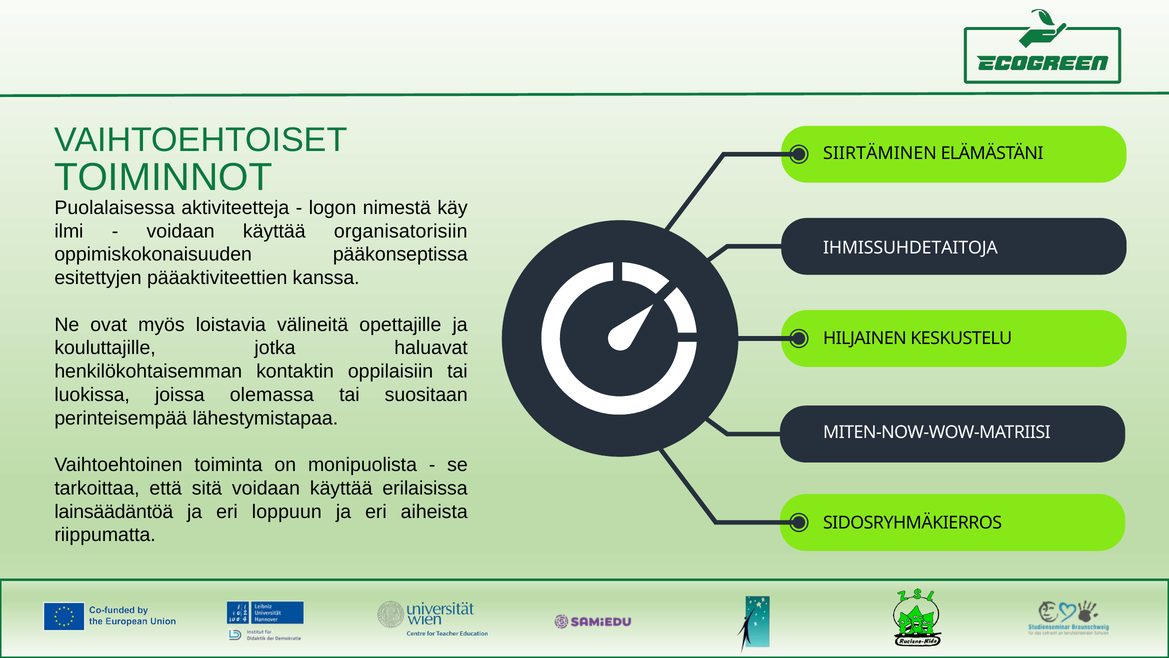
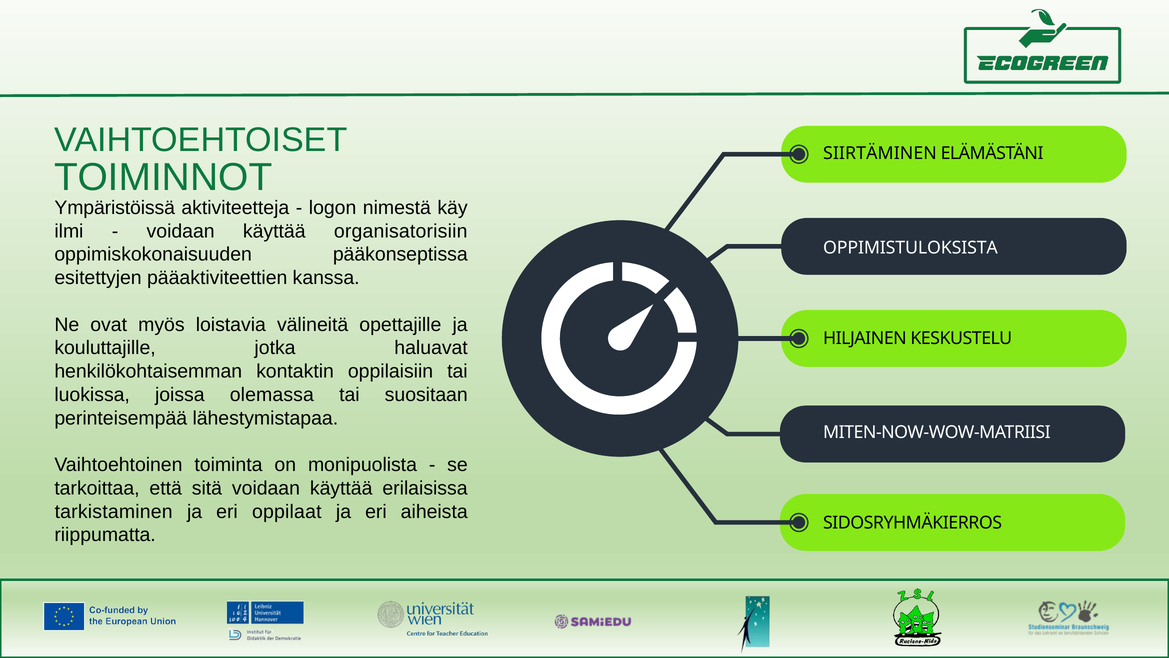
Puolalaisessa: Puolalaisessa -> Ympäristöissä
IHMISSUHDETAITOJA: IHMISSUHDETAITOJA -> OPPIMISTULOKSISTA
lainsäädäntöä: lainsäädäntöä -> tarkistaminen
loppuun: loppuun -> oppilaat
